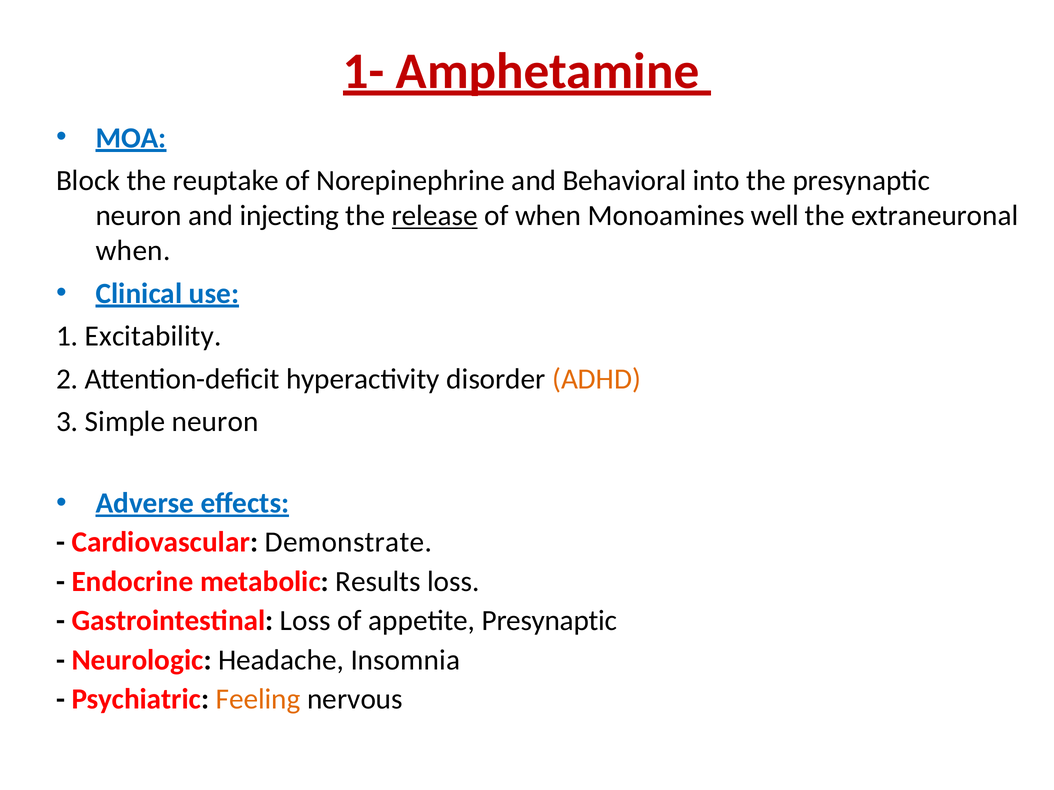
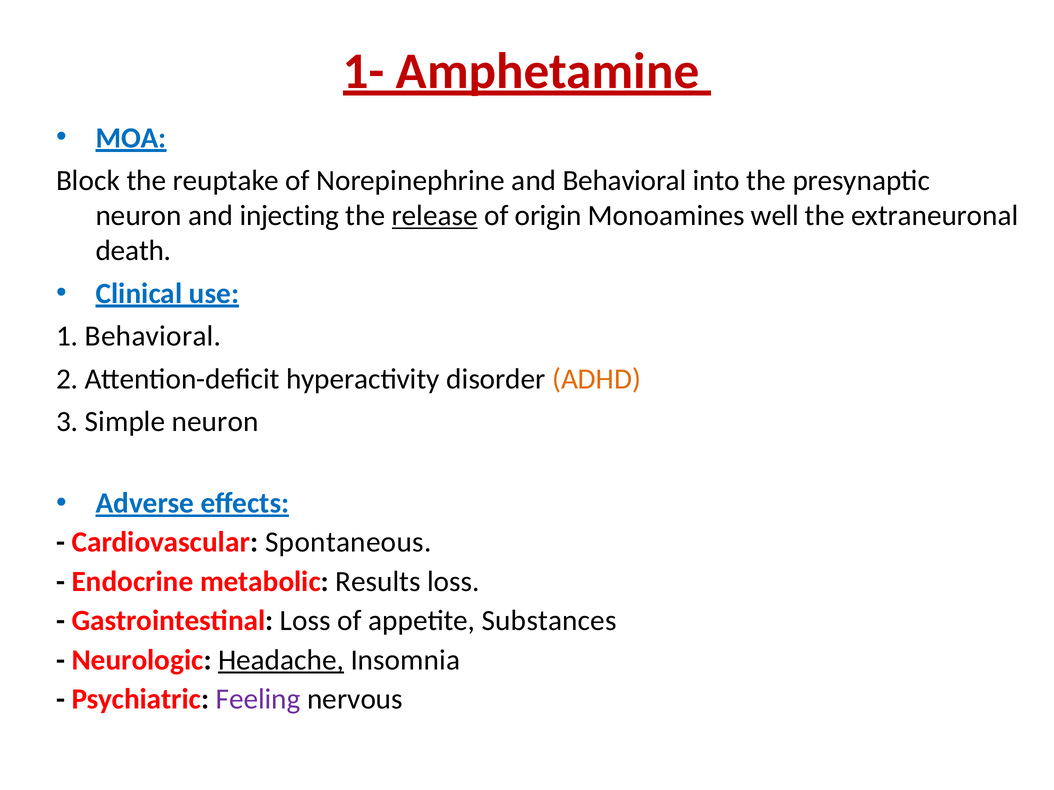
of when: when -> origin
when at (133, 251): when -> death
1 Excitability: Excitability -> Behavioral
Demonstrate: Demonstrate -> Spontaneous
appetite Presynaptic: Presynaptic -> Substances
Headache underline: none -> present
Feeling colour: orange -> purple
